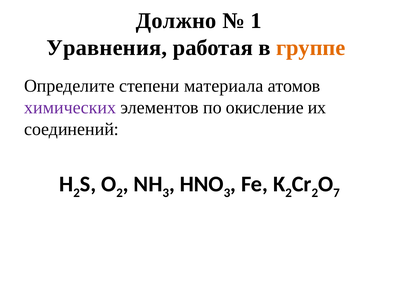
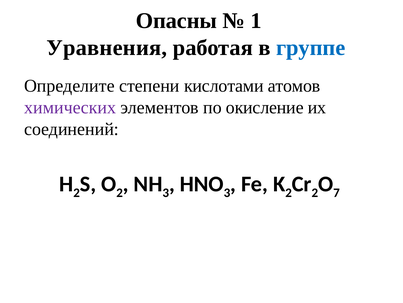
Должно: Должно -> Опасны
группе colour: orange -> blue
материала: материала -> кислотами
